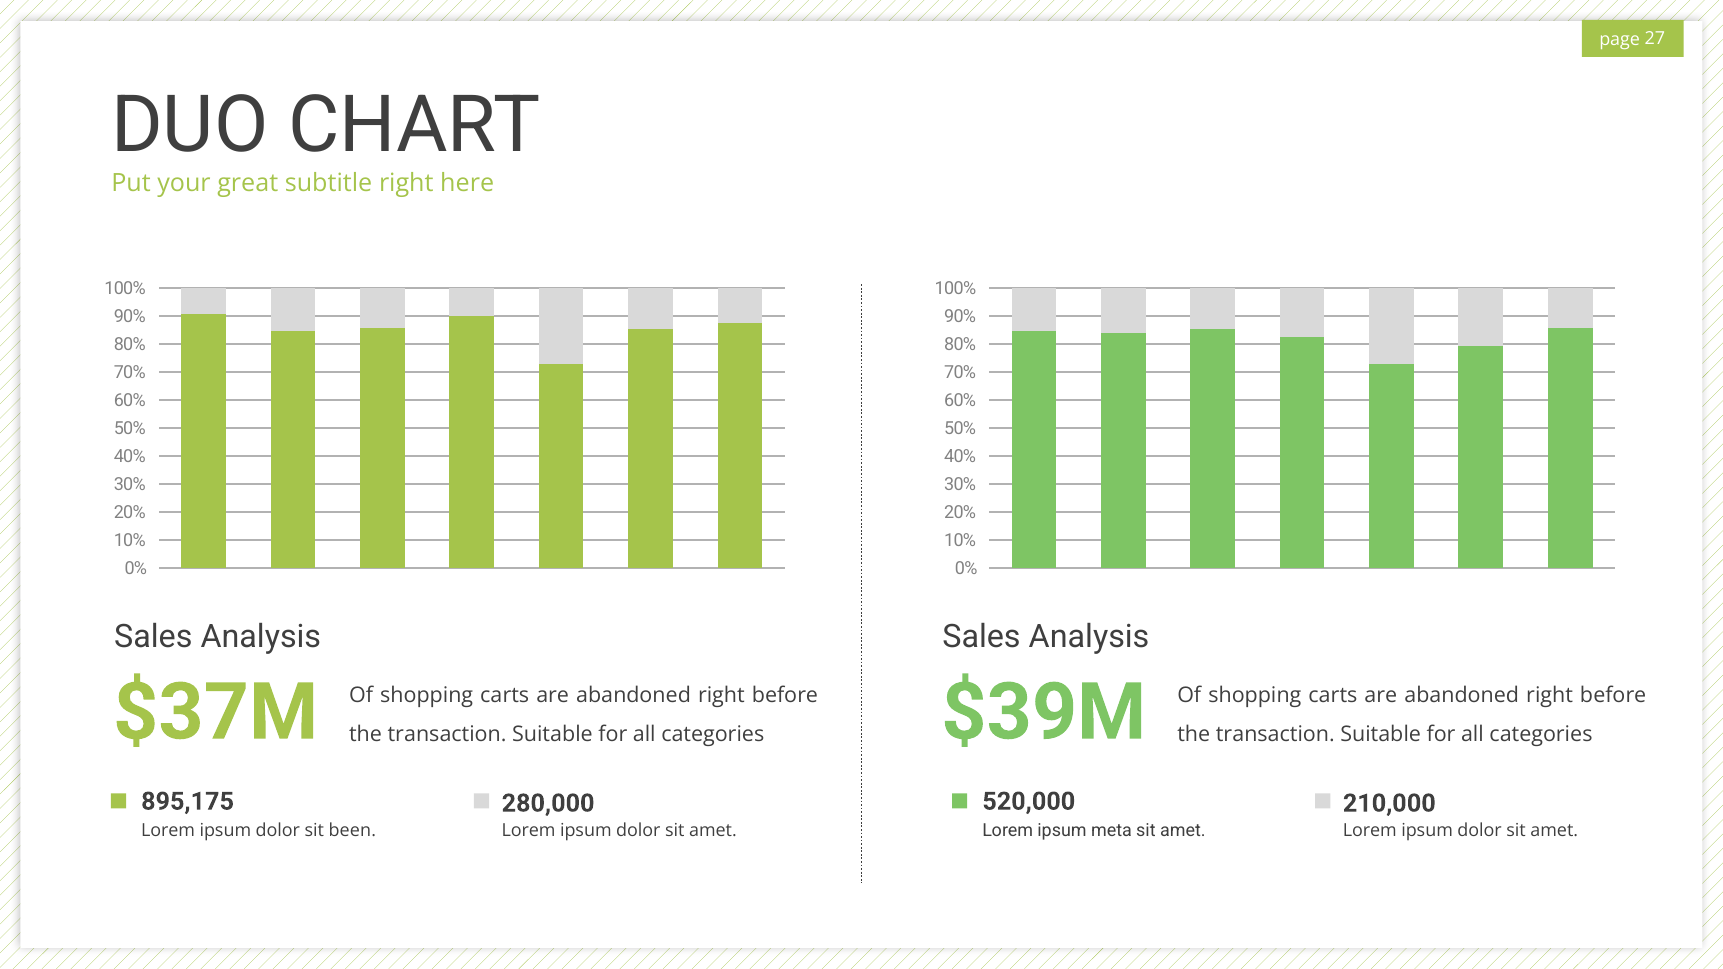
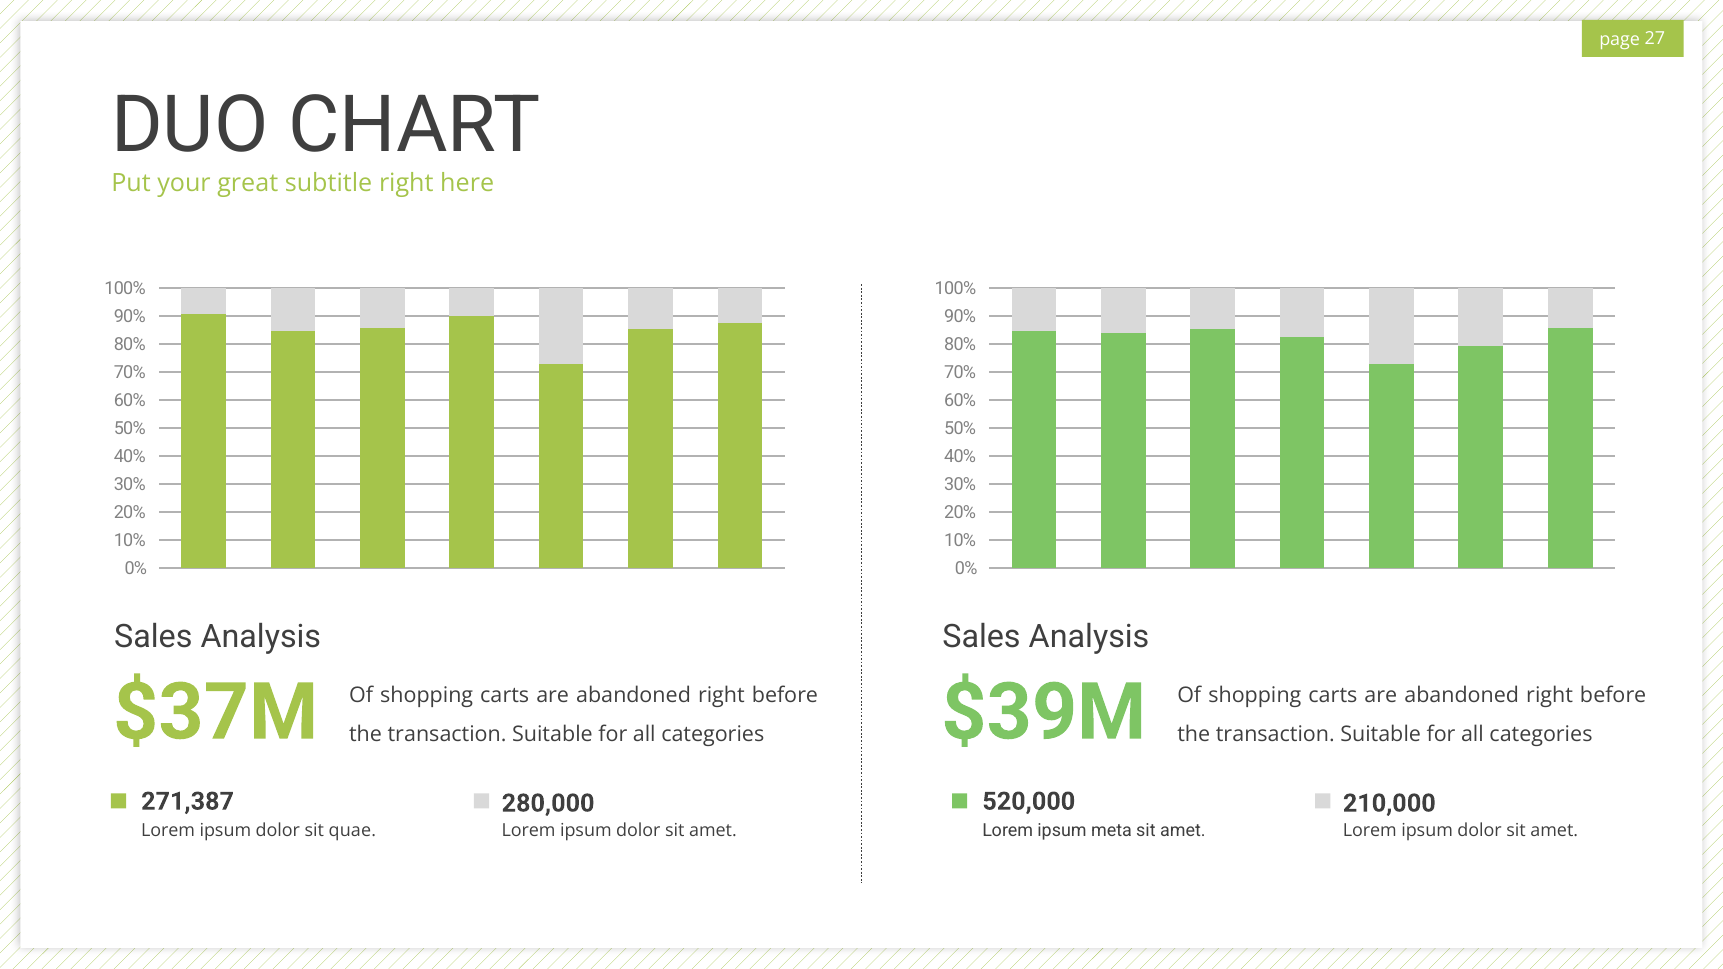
895,175: 895,175 -> 271,387
been: been -> quae
